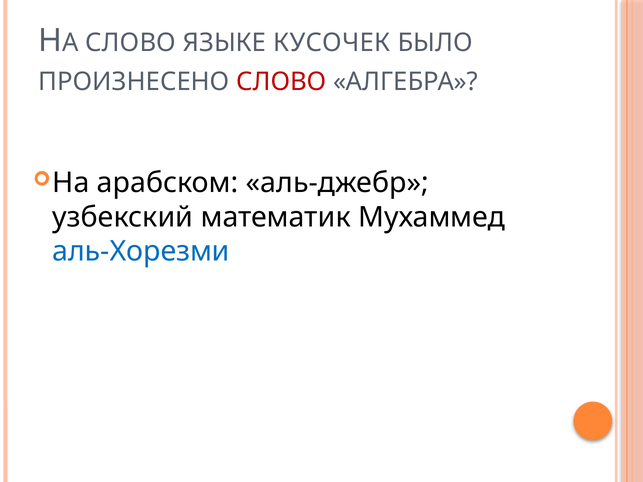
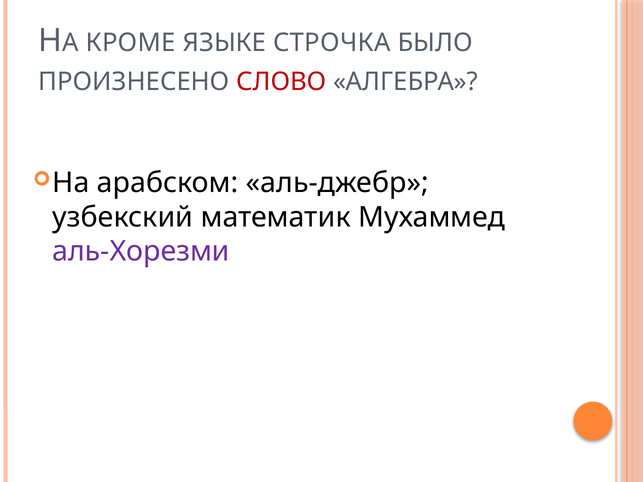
СЛОВО at (131, 43): СЛОВО -> КРОМЕ
КУСОЧЕК: КУСОЧЕК -> СТРОЧКА
аль-Хорезми colour: blue -> purple
